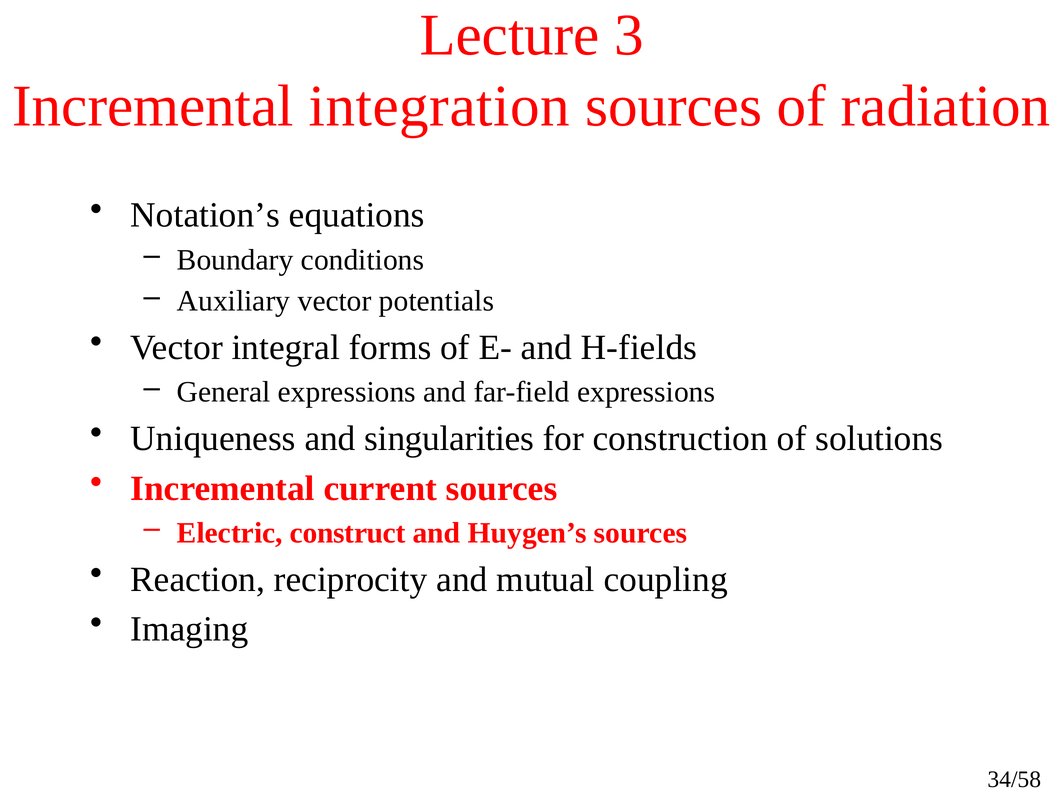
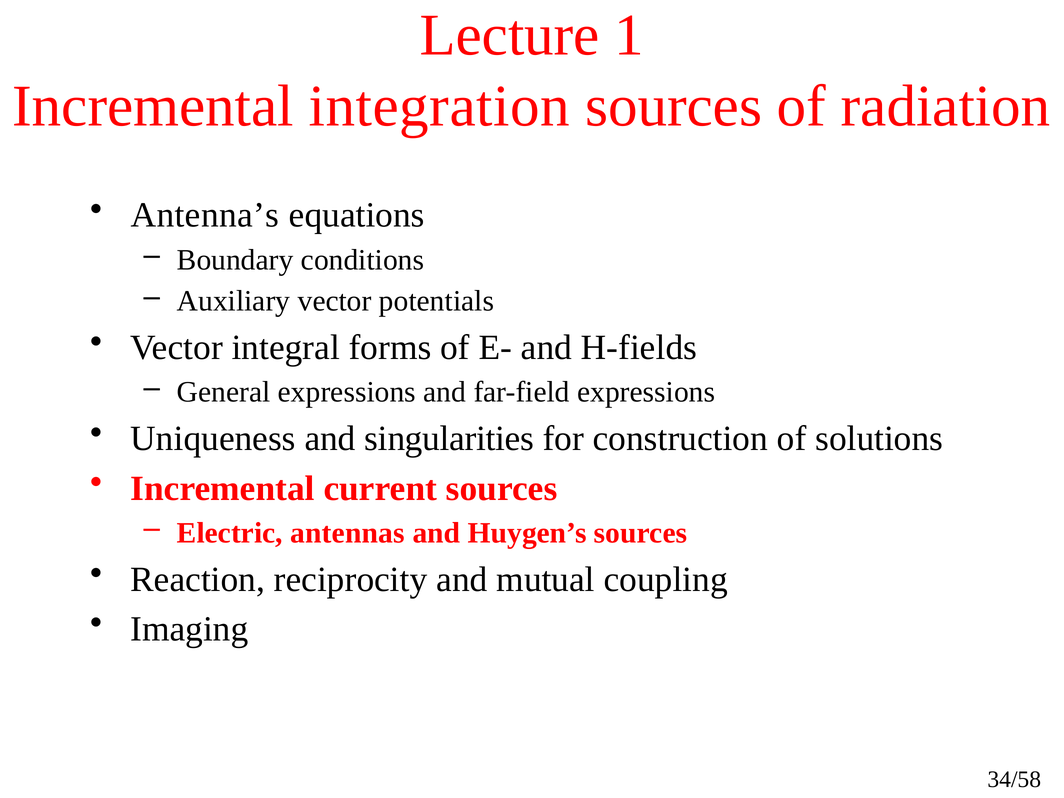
3: 3 -> 1
Notation’s: Notation’s -> Antenna’s
construct: construct -> antennas
